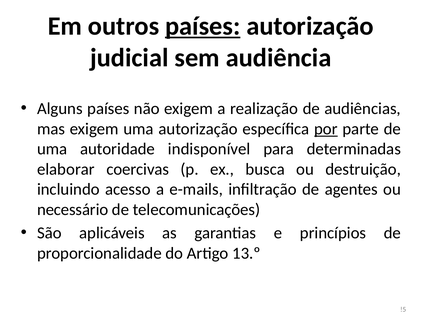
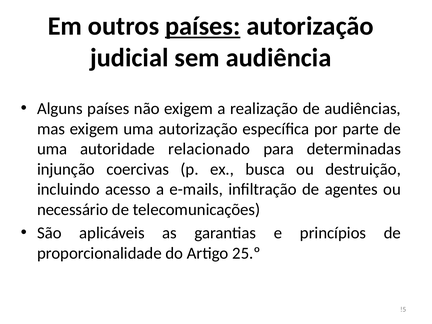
por underline: present -> none
indisponível: indisponível -> relacionado
elaborar: elaborar -> injunção
13.º: 13.º -> 25.º
